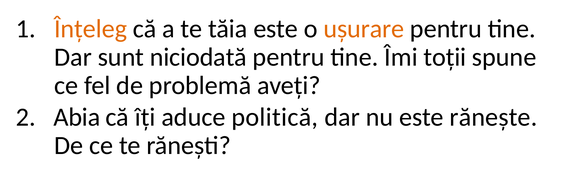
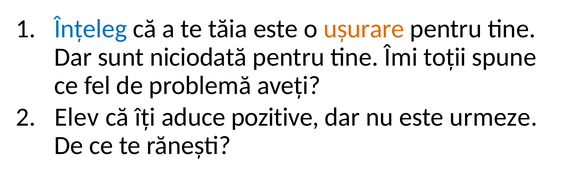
Înțeleg colour: orange -> blue
Abia: Abia -> Elev
politică: politică -> pozitive
rănește: rănește -> urmeze
